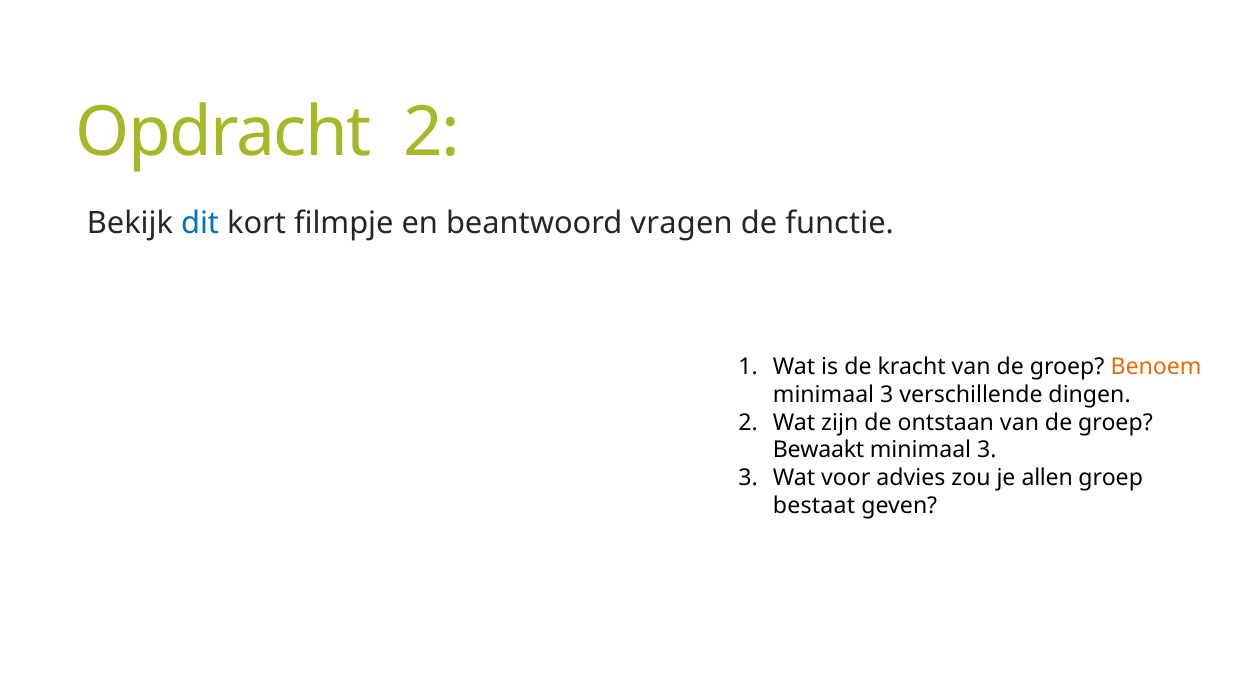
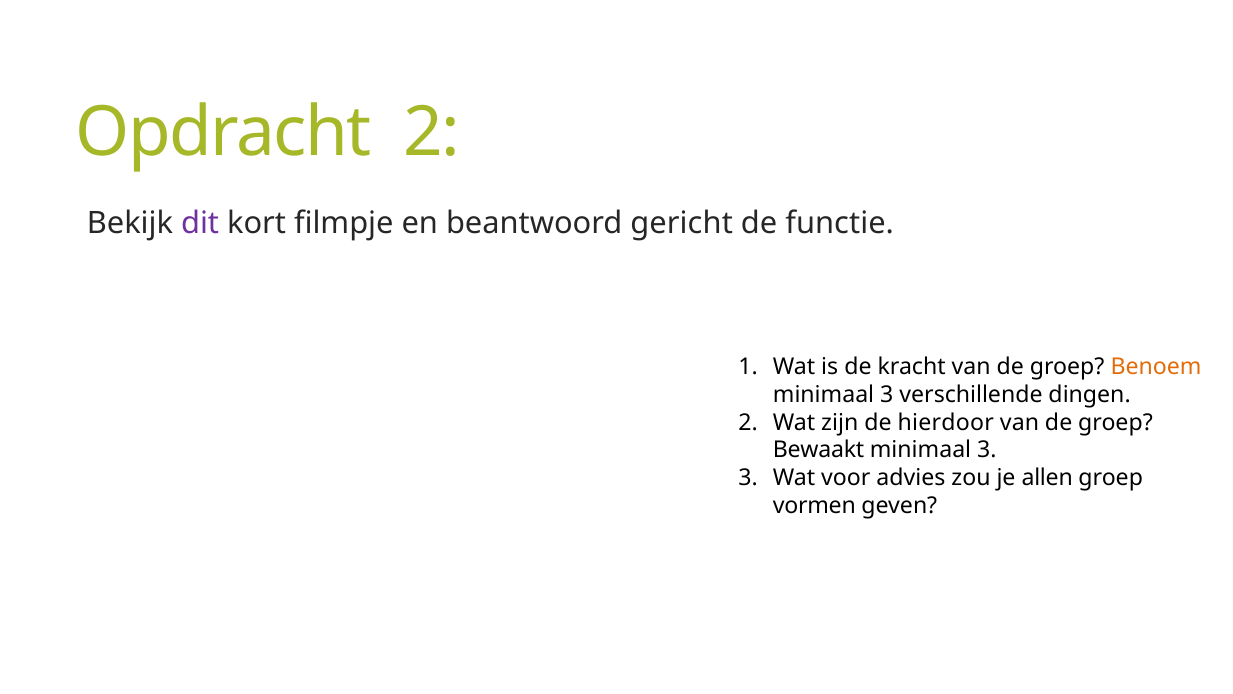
dit colour: blue -> purple
vragen: vragen -> gericht
ontstaan: ontstaan -> hierdoor
bestaat: bestaat -> vormen
